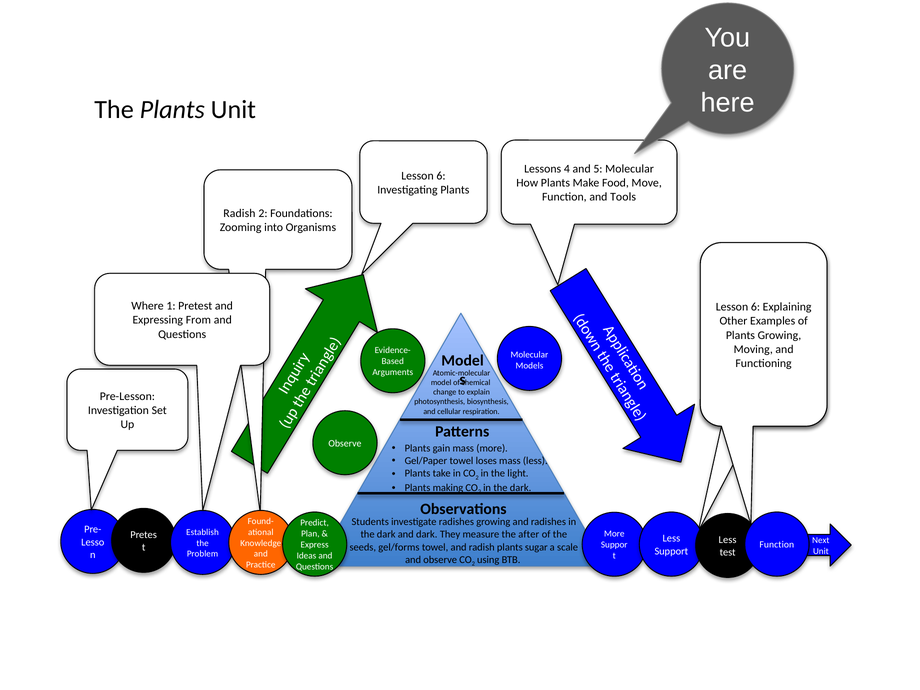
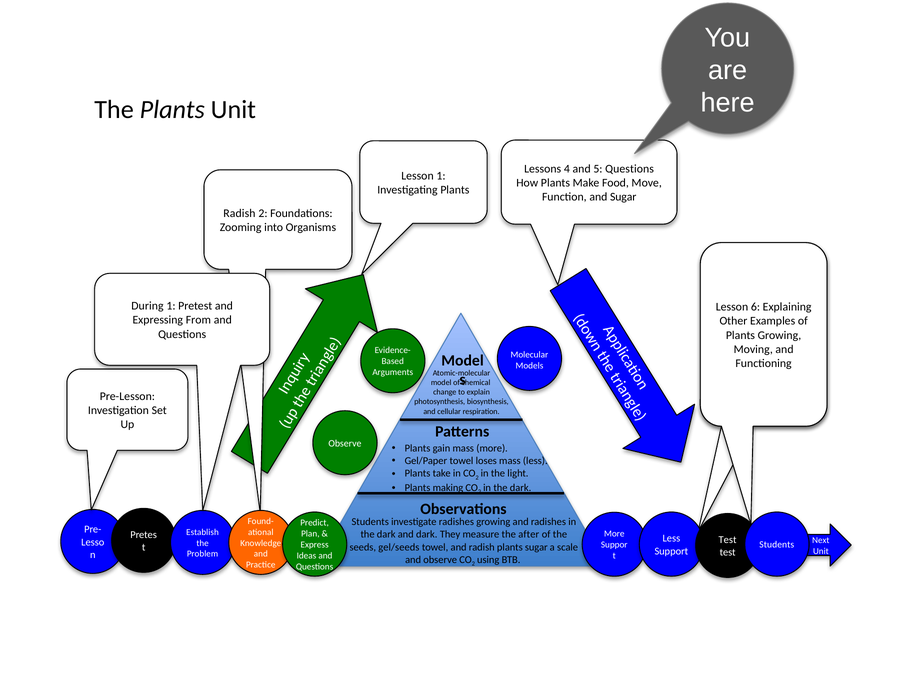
5 Molecular: Molecular -> Questions
6 at (441, 176): 6 -> 1
and Tools: Tools -> Sugar
Where: Where -> During
Less at (728, 540): Less -> Test
Function at (777, 545): Function -> Students
gel/forms: gel/forms -> gel/seeds
